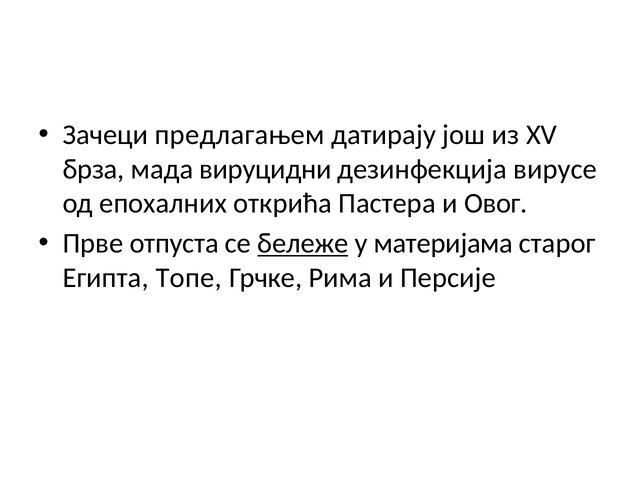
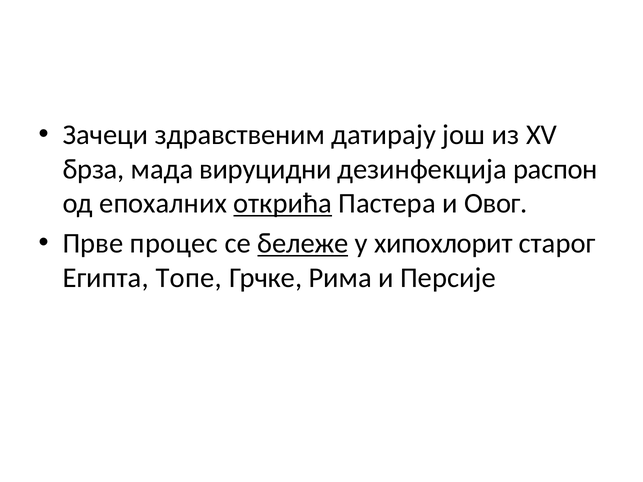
предлагањем: предлагањем -> здравственим
вирусе: вирусе -> распон
открића underline: none -> present
отпуста: отпуста -> процес
материјама: материјама -> хипохлорит
